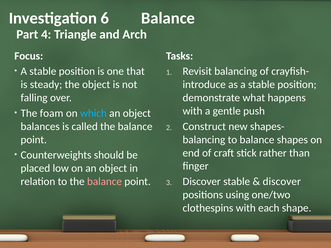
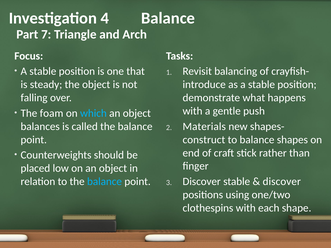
6: 6 -> 4
4: 4 -> 7
Construct: Construct -> Materials
balancing at (204, 140): balancing -> construct
balance at (104, 182) colour: pink -> light blue
